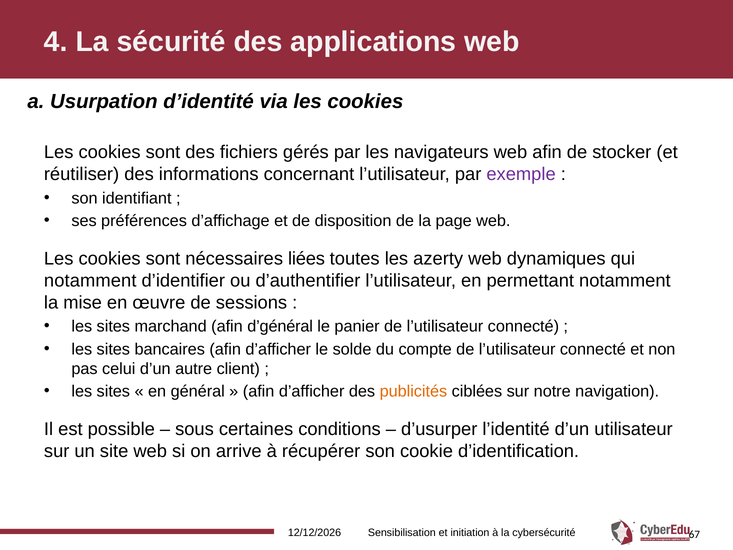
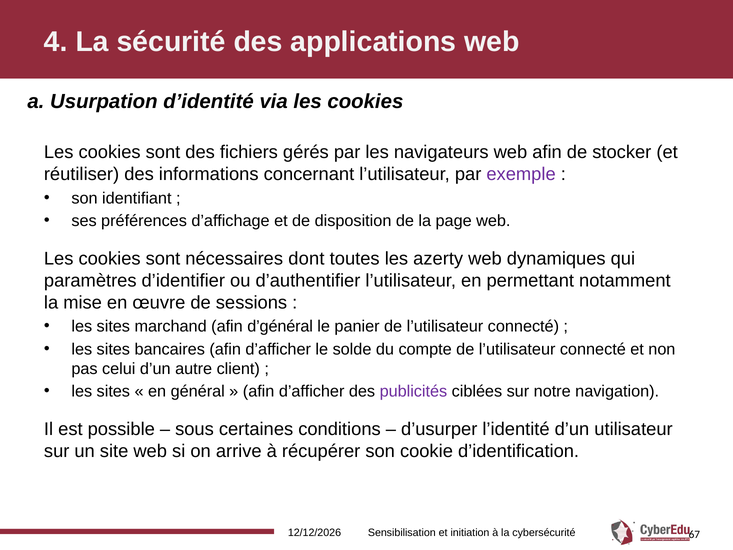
liées: liées -> dont
notamment at (90, 280): notamment -> paramètres
publicités colour: orange -> purple
